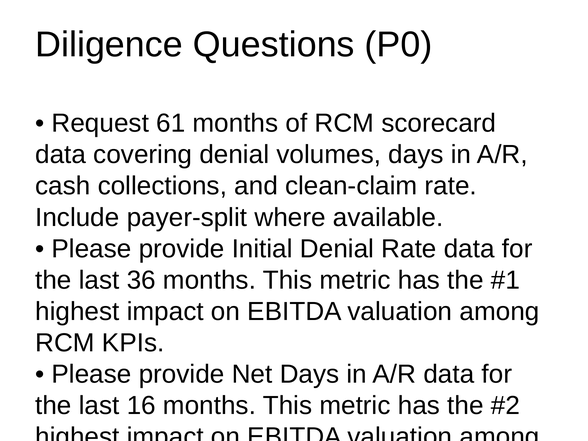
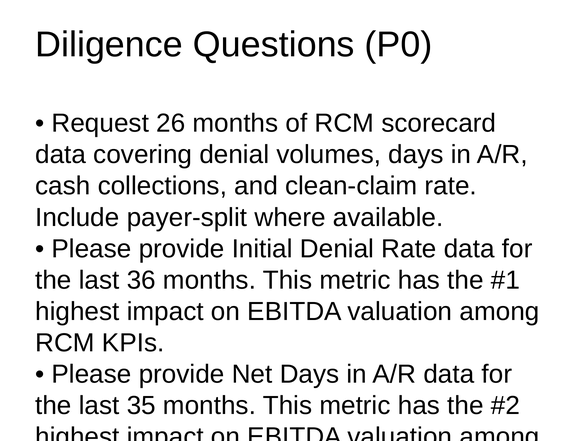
61: 61 -> 26
16: 16 -> 35
